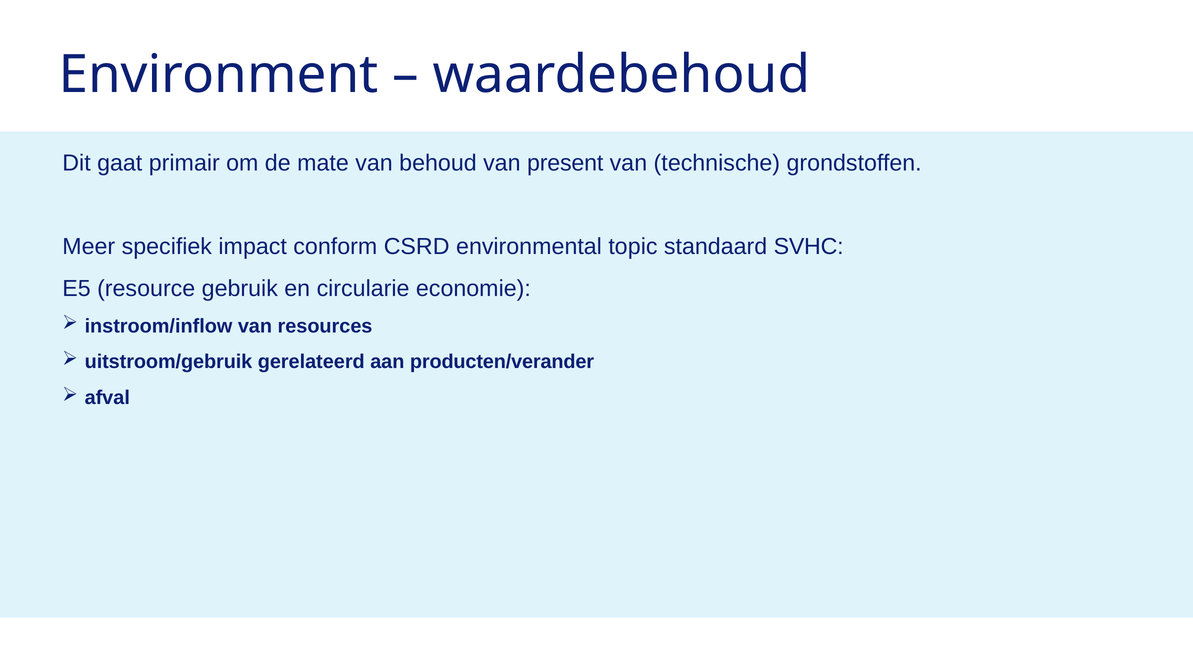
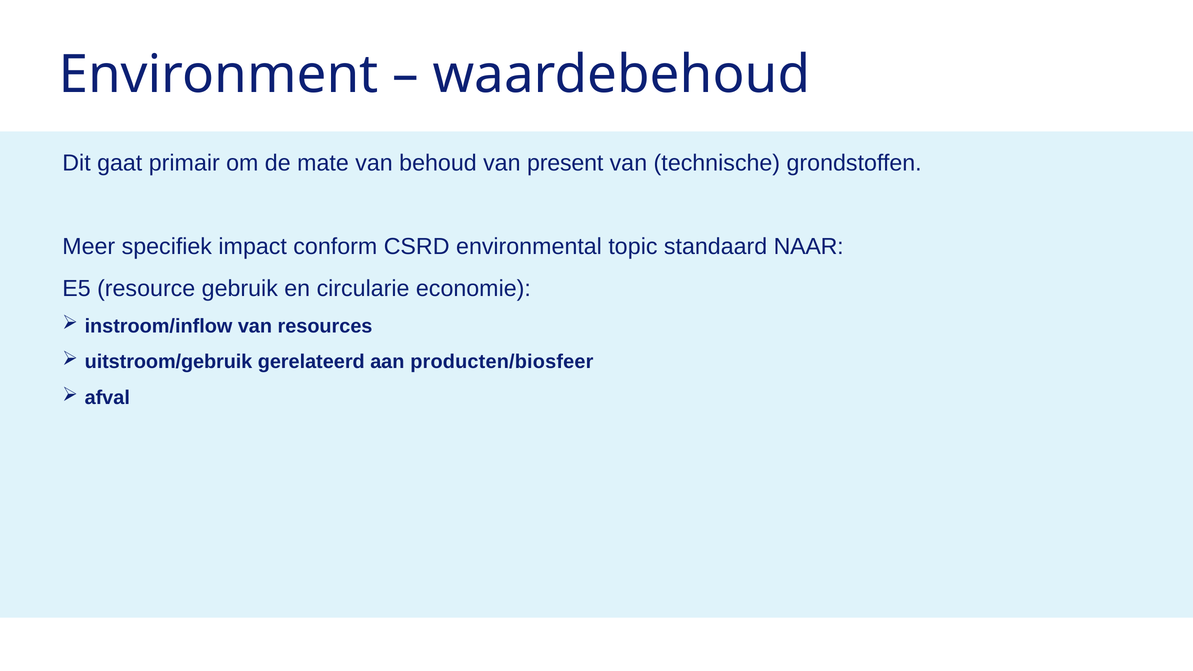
SVHC: SVHC -> NAAR
producten/verander: producten/verander -> producten/biosfeer
